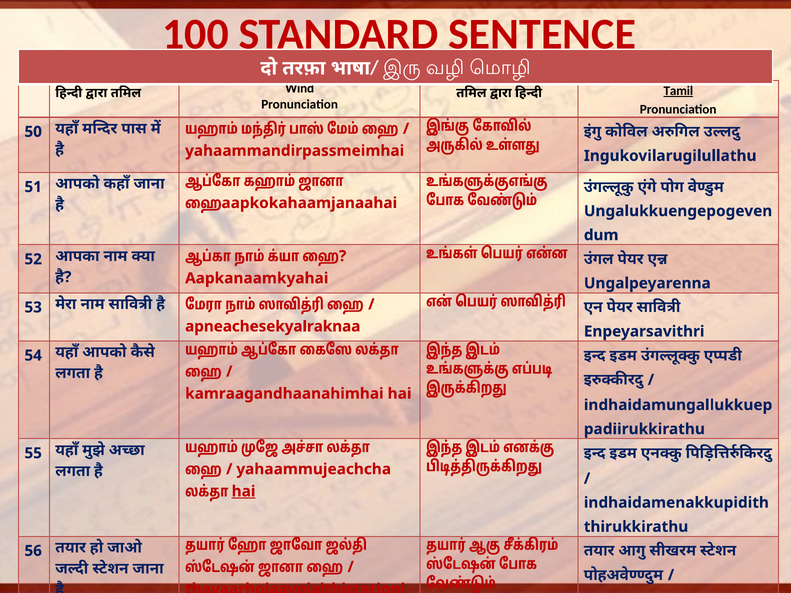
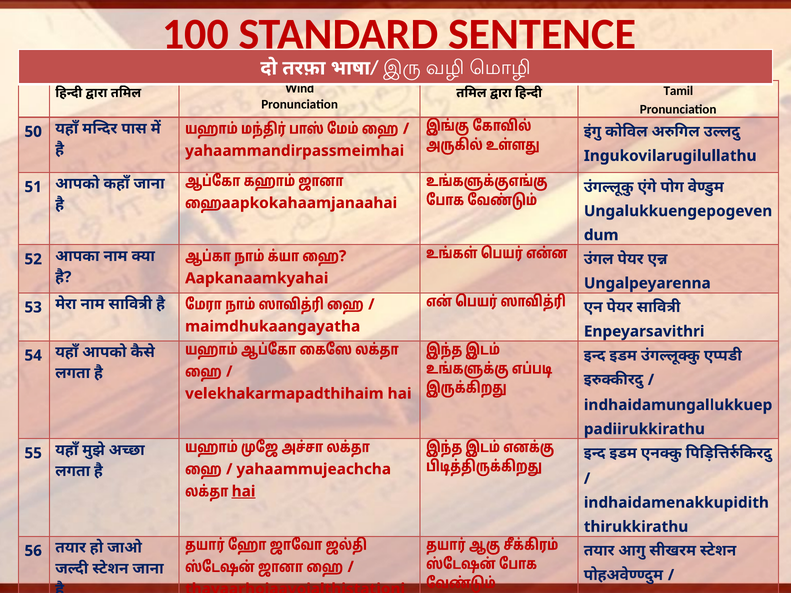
Tamil underline: present -> none
apneachesekyalraknaa: apneachesekyalraknaa -> maimdhukaangayatha
kamraagandhaanahimhai: kamraagandhaanahimhai -> velekhakarmapadthihaim
